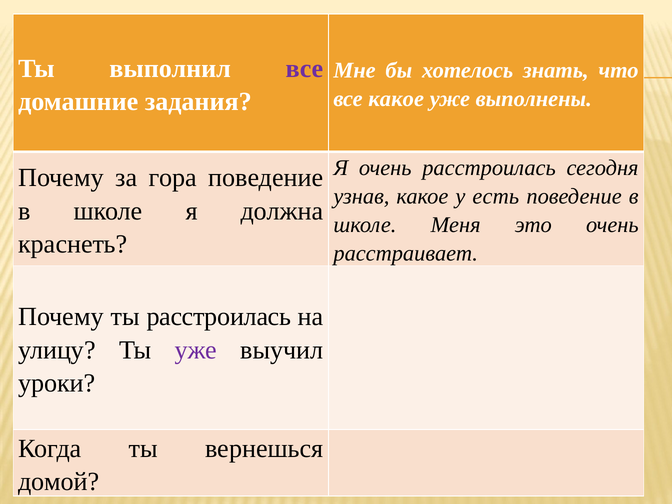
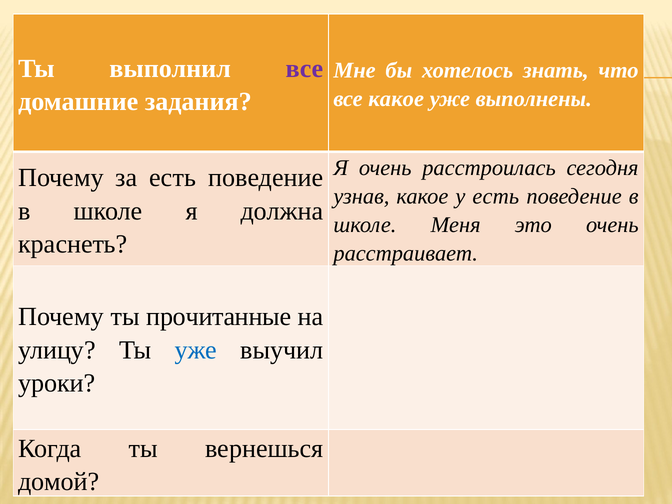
за гора: гора -> есть
ты расстроилась: расстроилась -> прочитанные
уже at (196, 350) colour: purple -> blue
